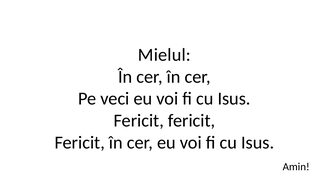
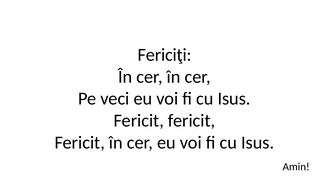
Mielul: Mielul -> Fericiţi
